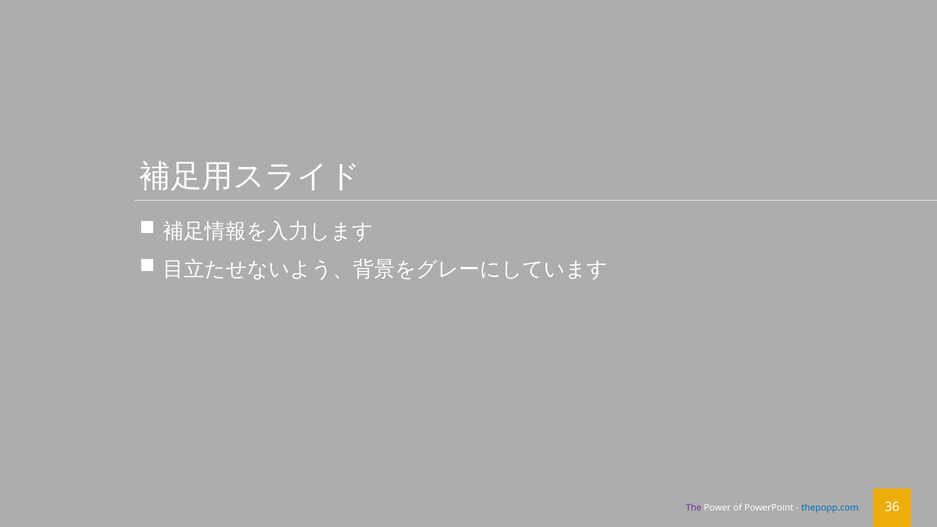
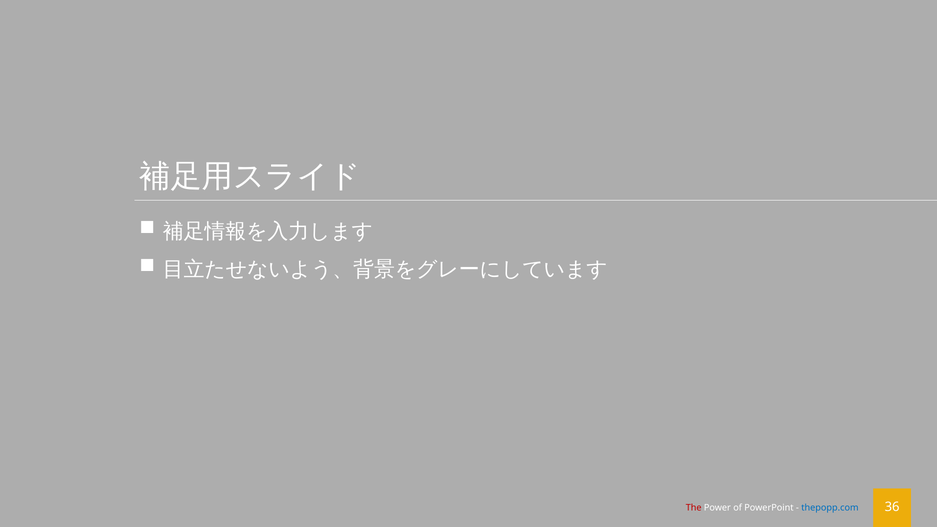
The colour: purple -> red
